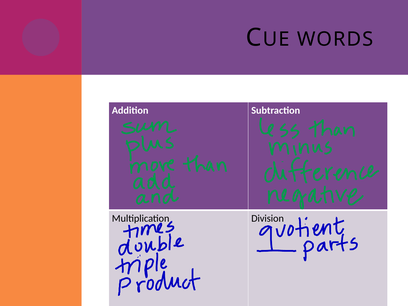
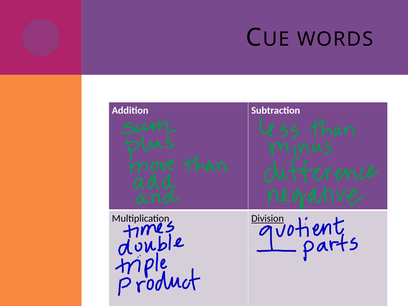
Division underline: none -> present
